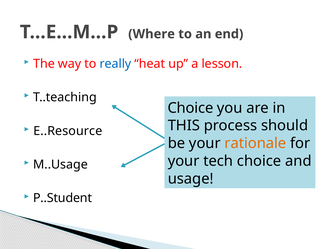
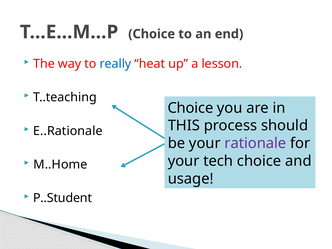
T…E…M…P Where: Where -> Choice
E..Resource: E..Resource -> E..Rationale
rationale colour: orange -> purple
M..Usage: M..Usage -> M..Home
